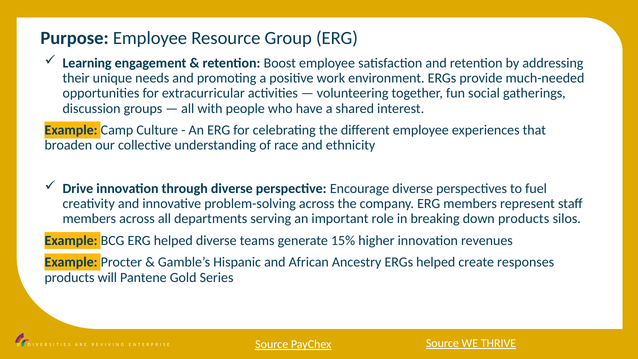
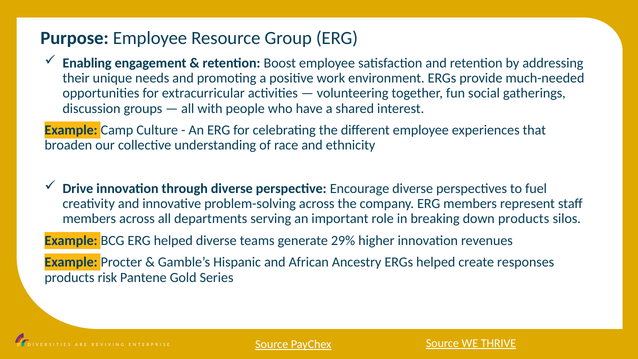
Learning: Learning -> Enabling
15%: 15% -> 29%
will: will -> risk
